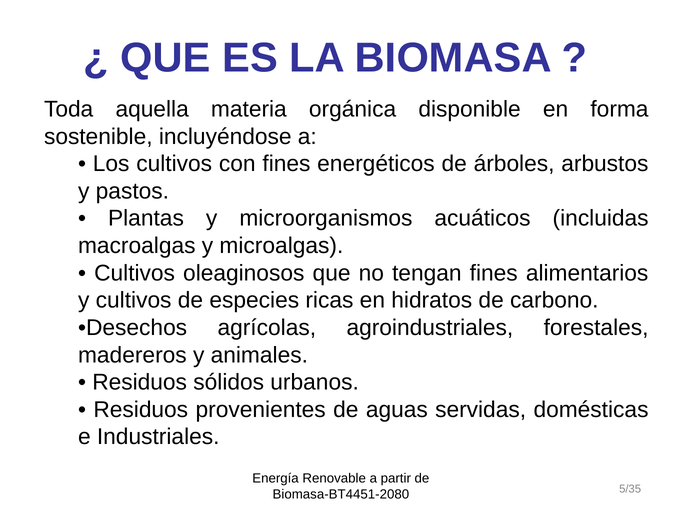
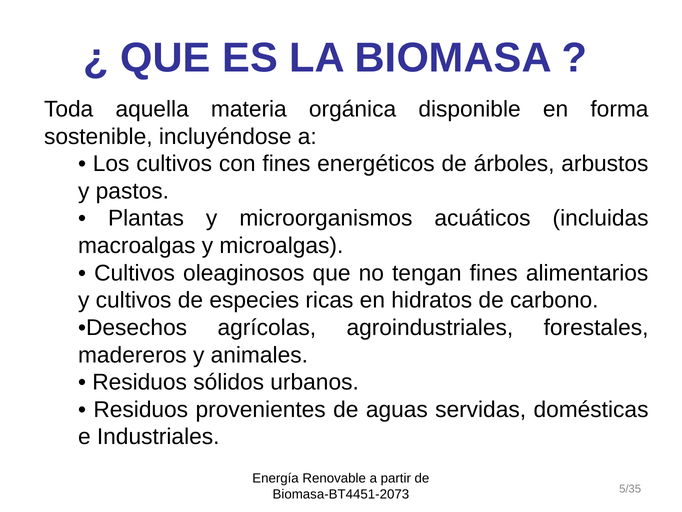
Biomasa-BT4451-2080: Biomasa-BT4451-2080 -> Biomasa-BT4451-2073
